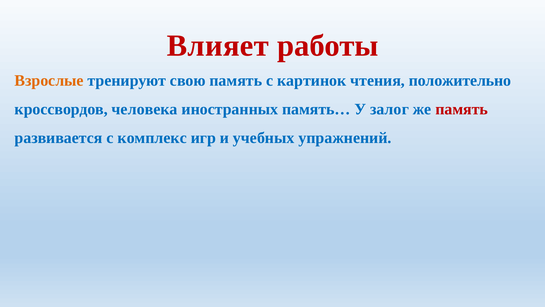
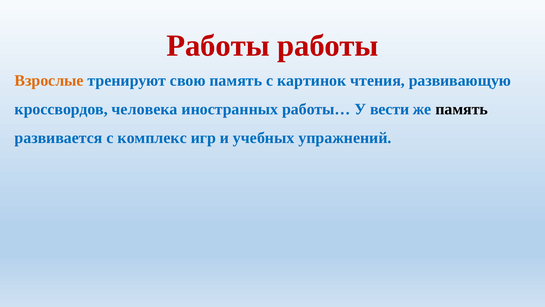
Влияет at (218, 46): Влияет -> Работы
положительно: положительно -> развивающую
память…: память… -> работы…
залог: залог -> вести
память at (462, 109) colour: red -> black
